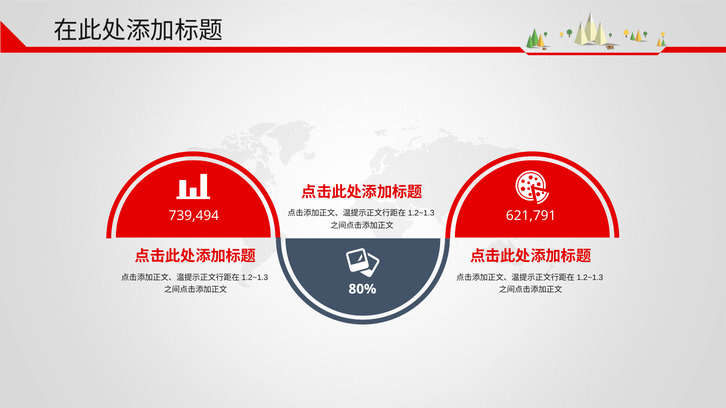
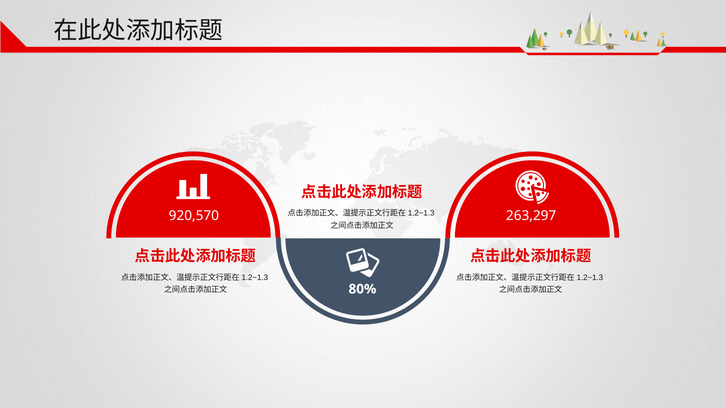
739,494: 739,494 -> 920,570
621,791: 621,791 -> 263,297
